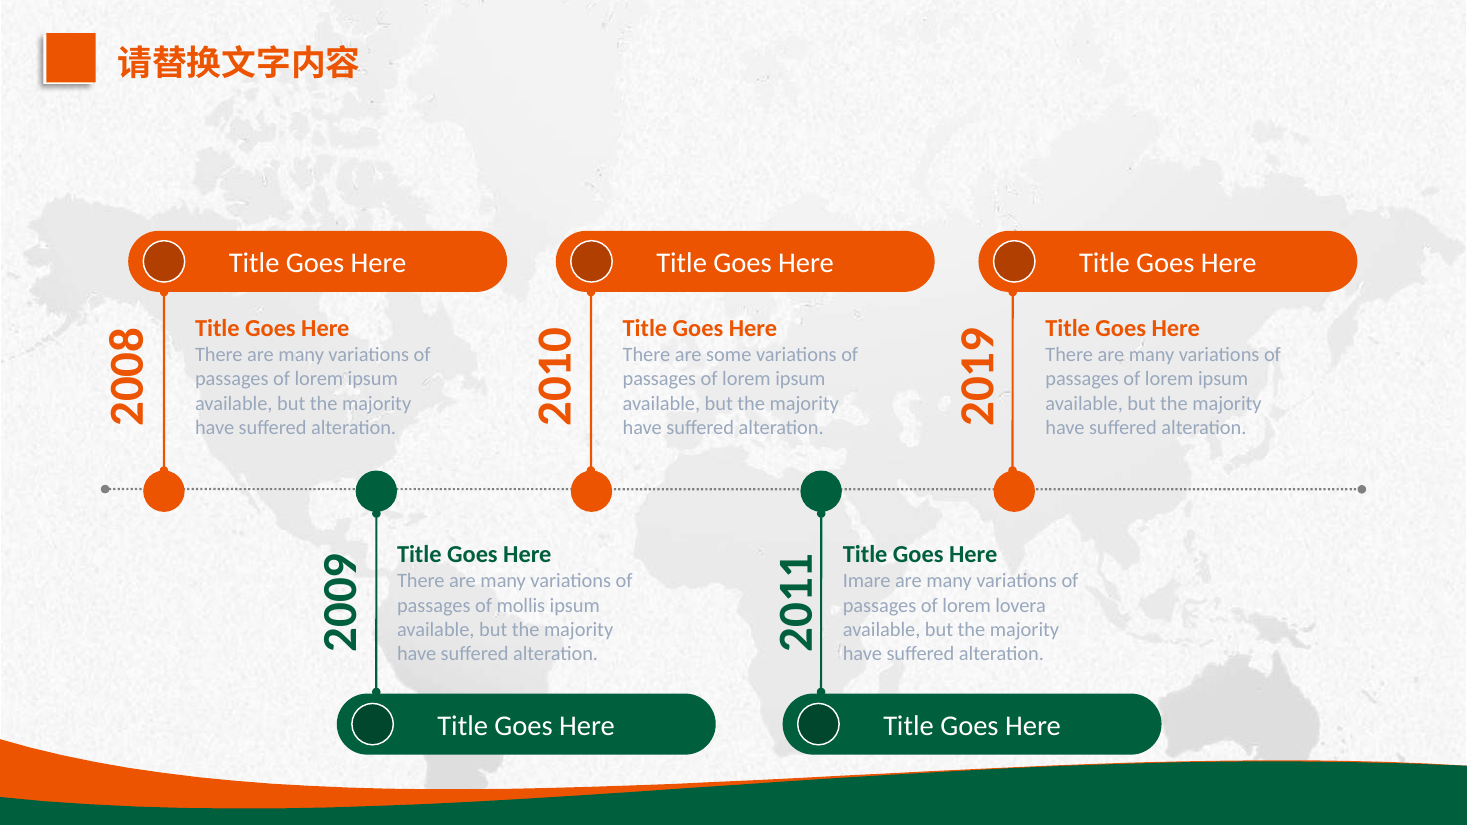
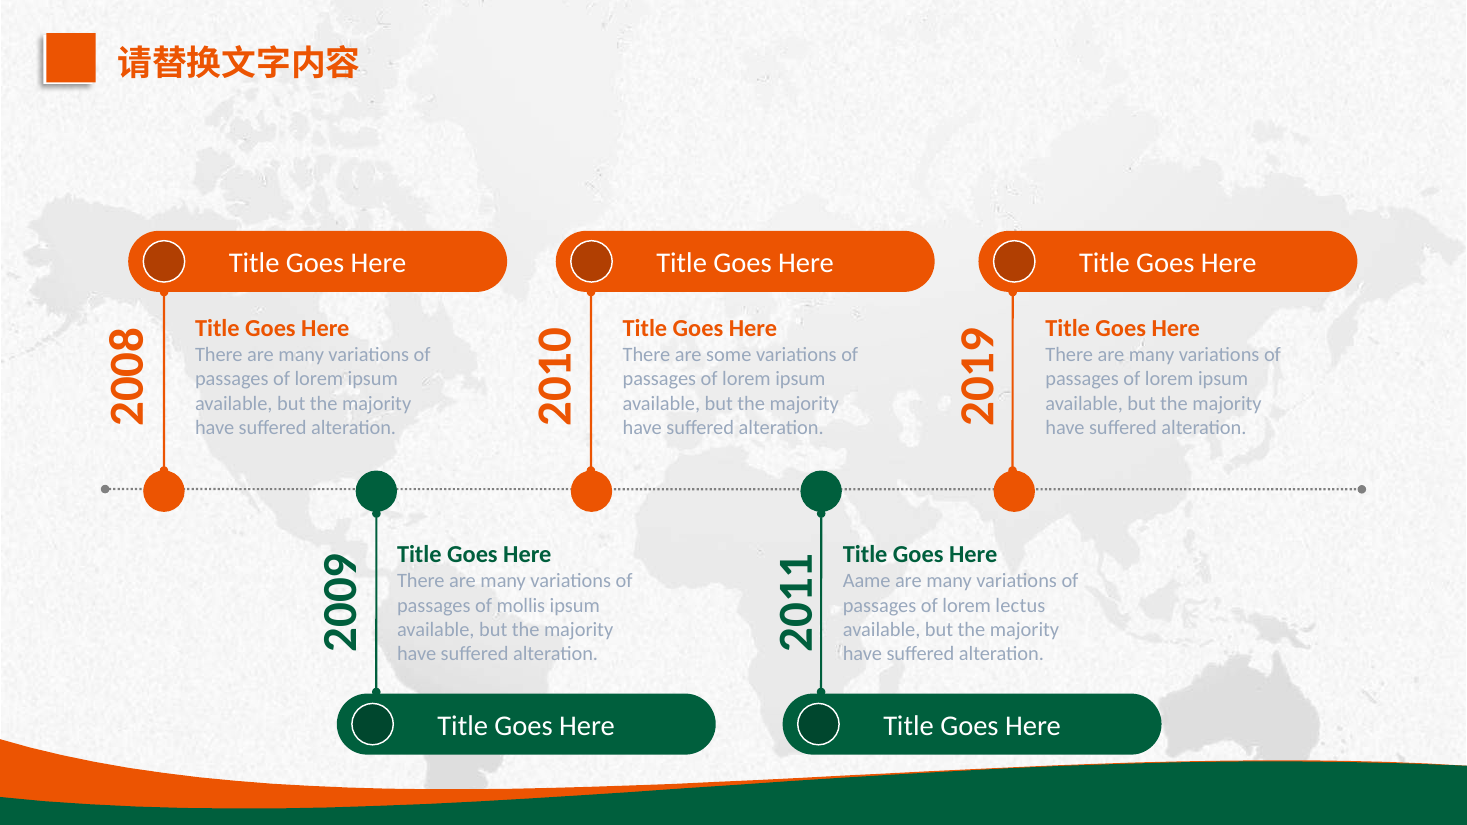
Imare: Imare -> Aame
lovera: lovera -> lectus
